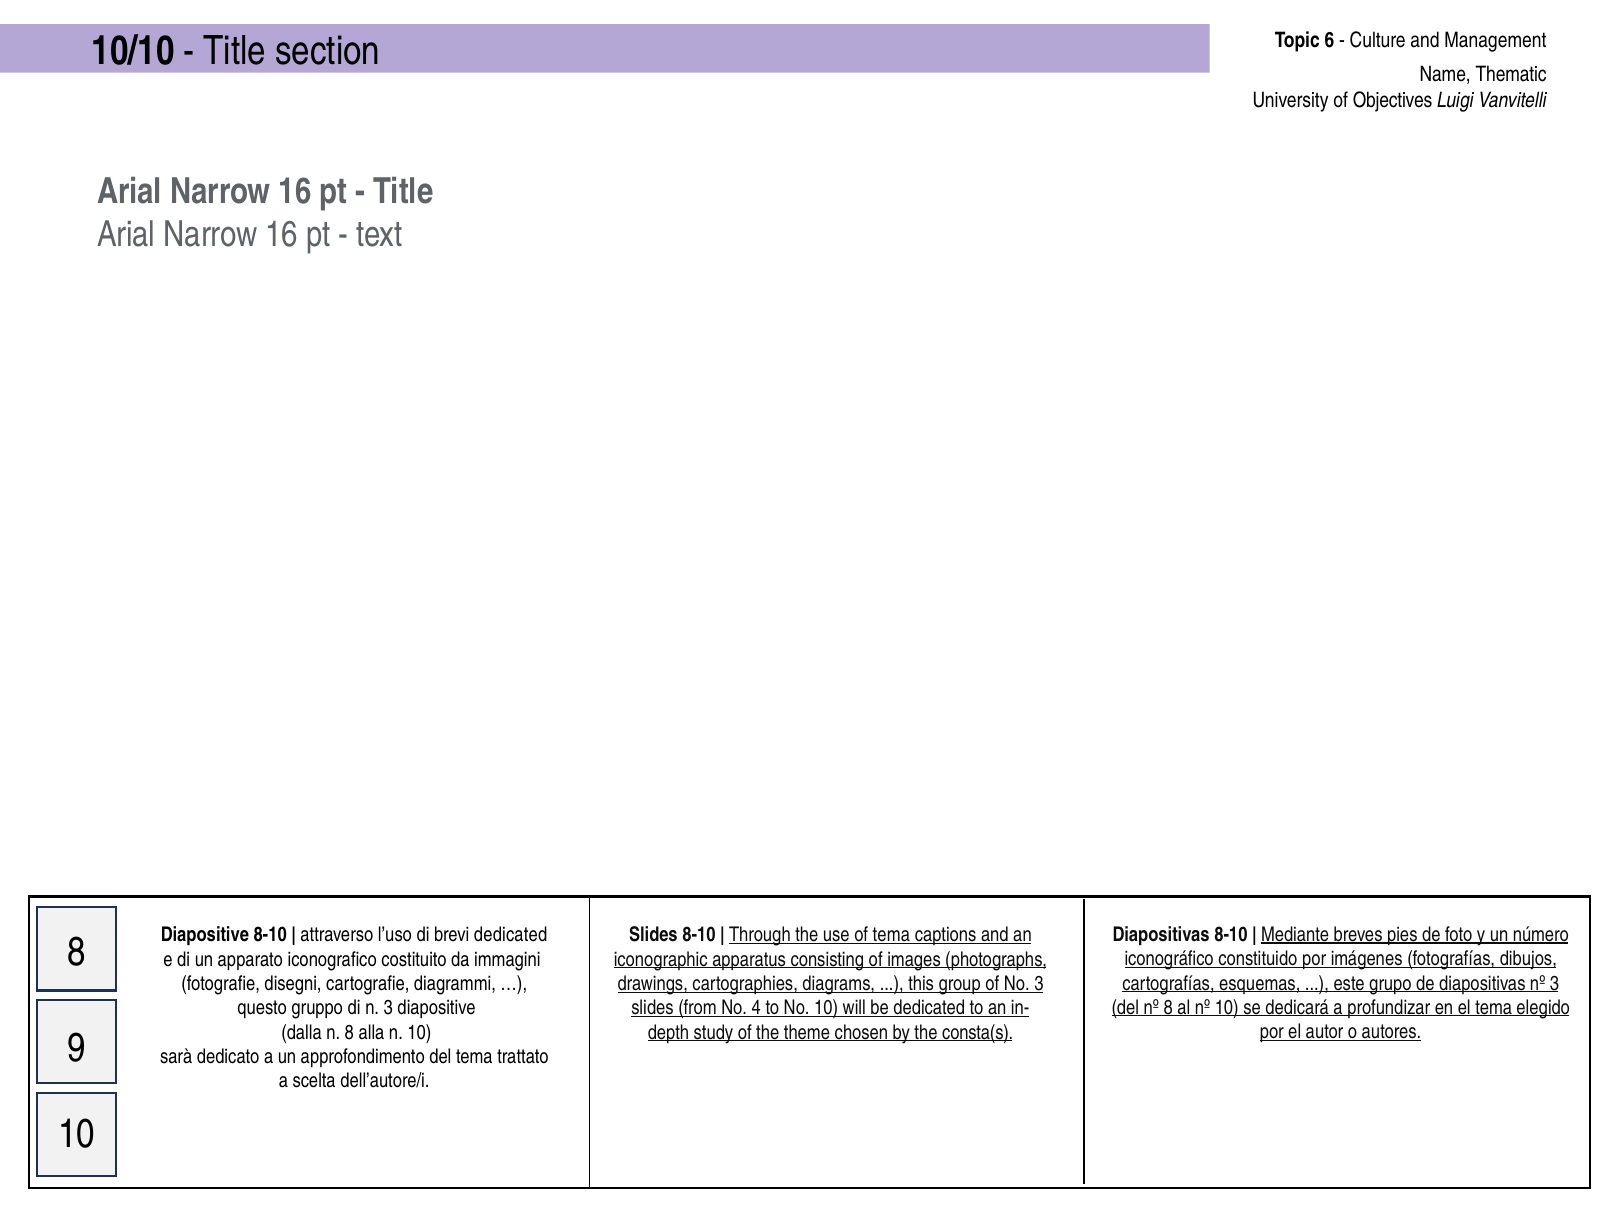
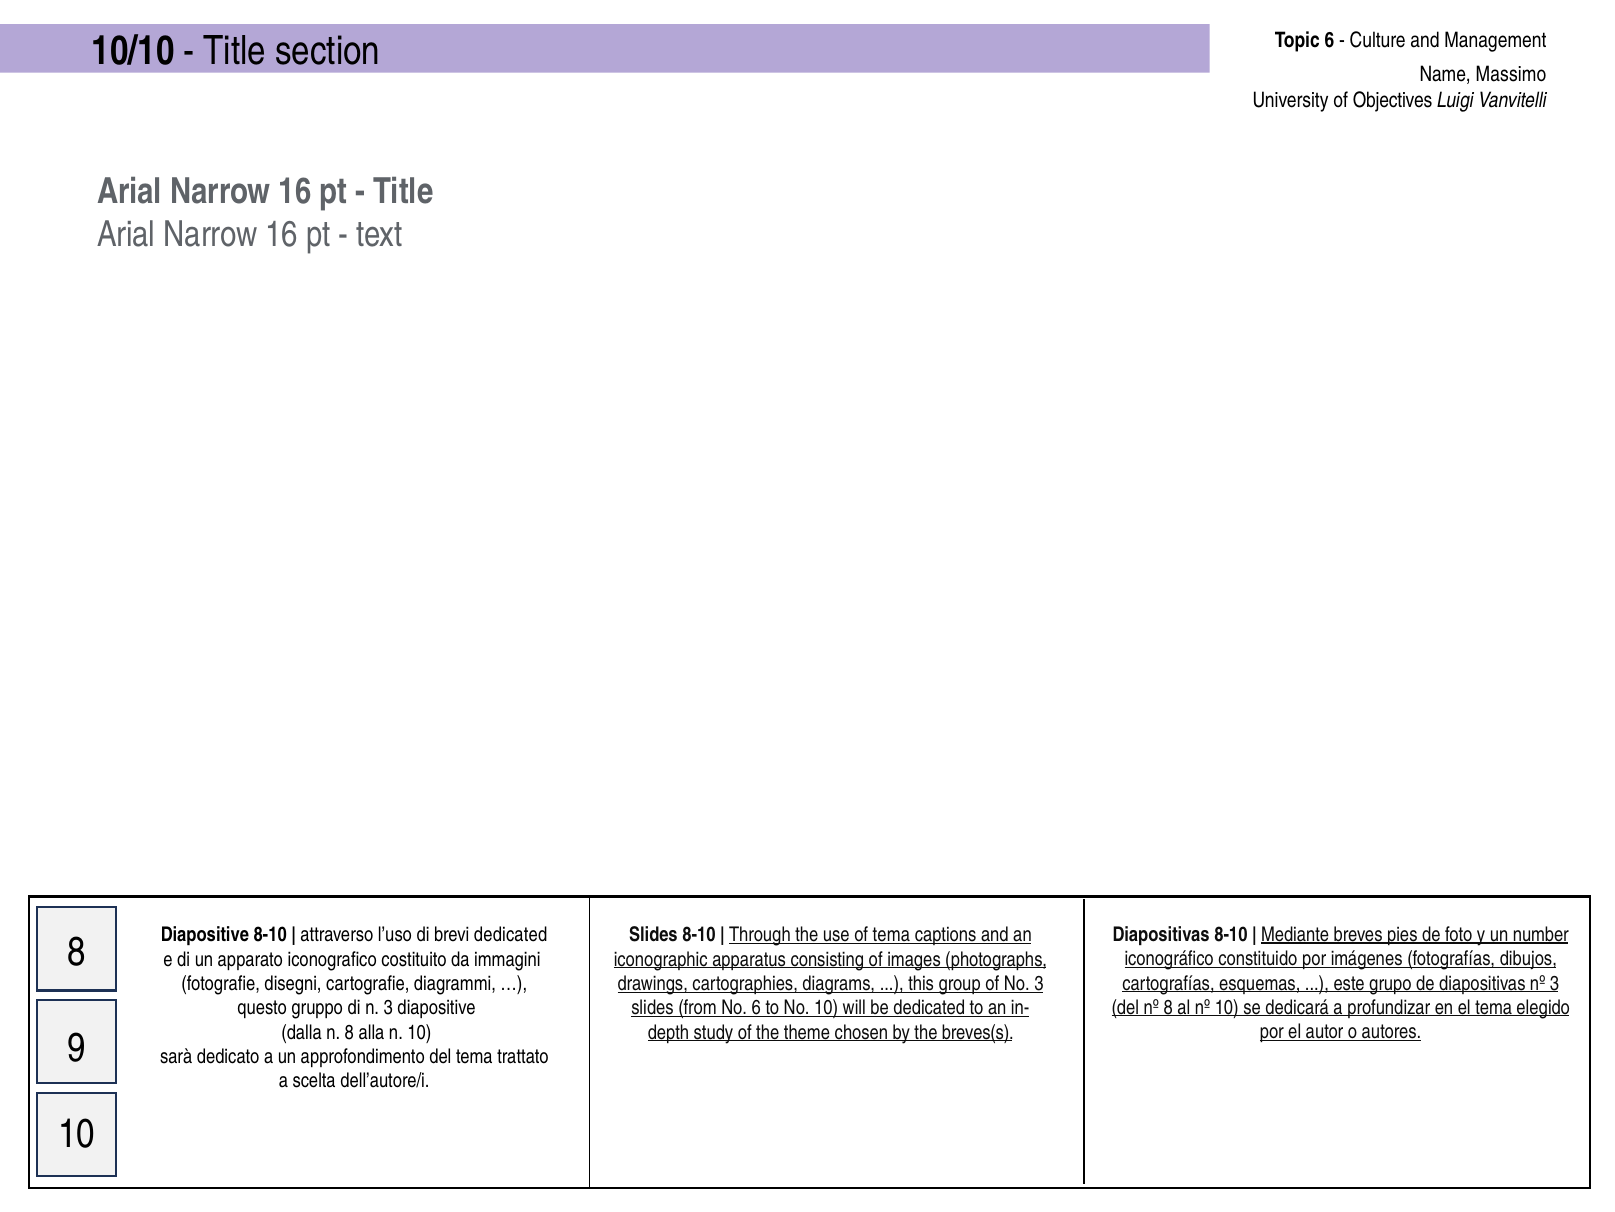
Thematic: Thematic -> Massimo
número: número -> number
No 4: 4 -> 6
consta(s: consta(s -> breves(s
